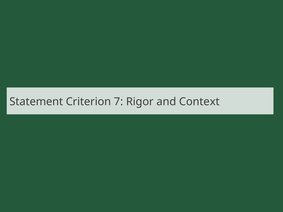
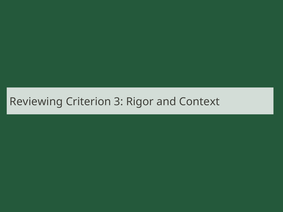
Statement: Statement -> Reviewing
7: 7 -> 3
